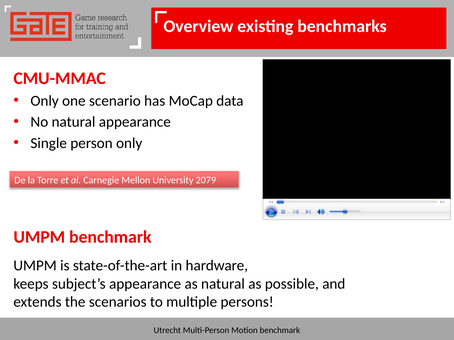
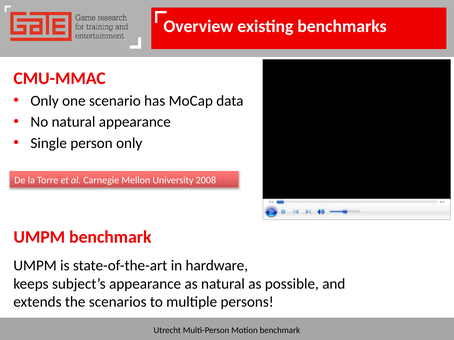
2079: 2079 -> 2008
